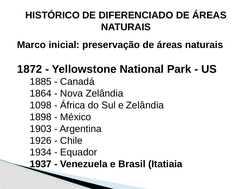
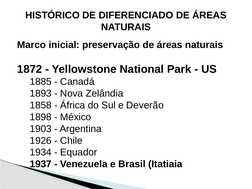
1864: 1864 -> 1893
1098: 1098 -> 1858
e Zelândia: Zelândia -> Deverão
